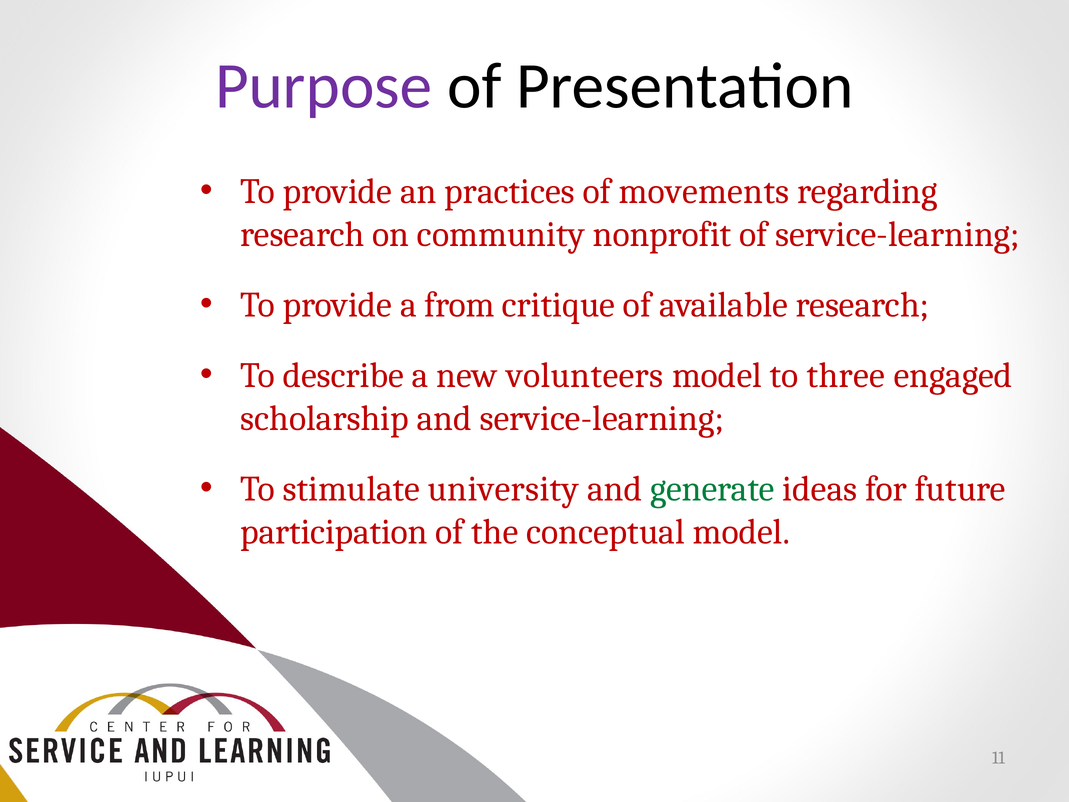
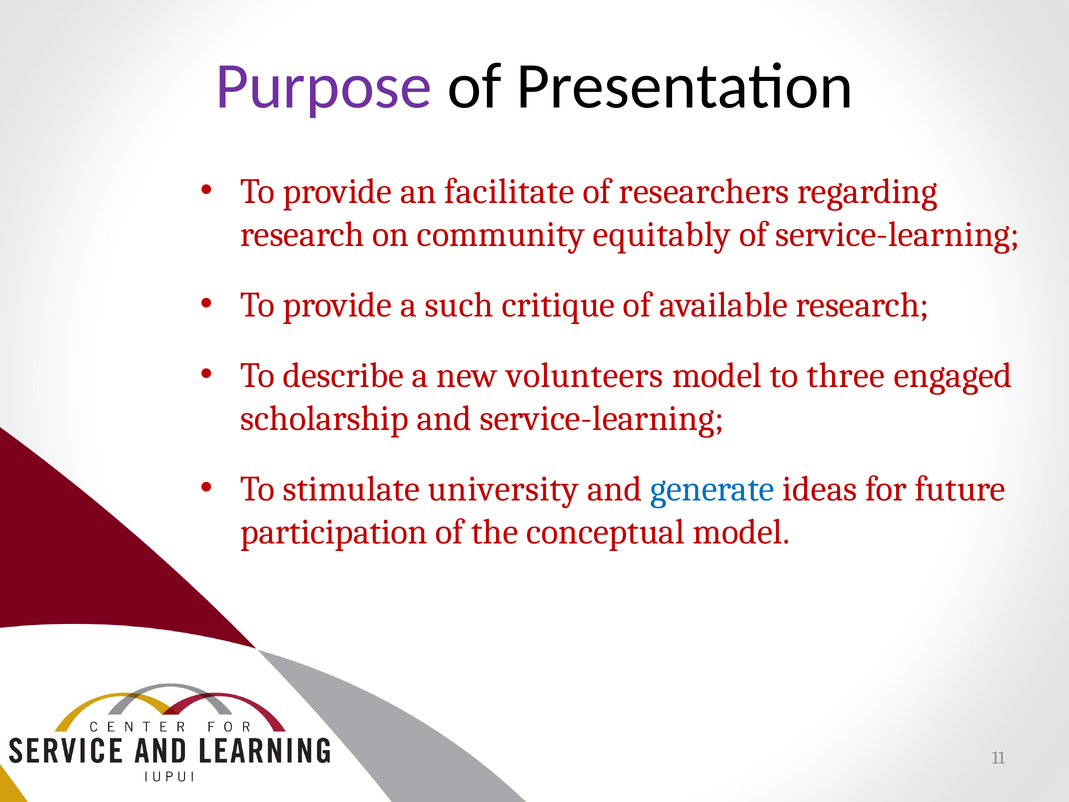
practices: practices -> facilitate
movements: movements -> researchers
nonprofit: nonprofit -> equitably
from: from -> such
generate colour: green -> blue
